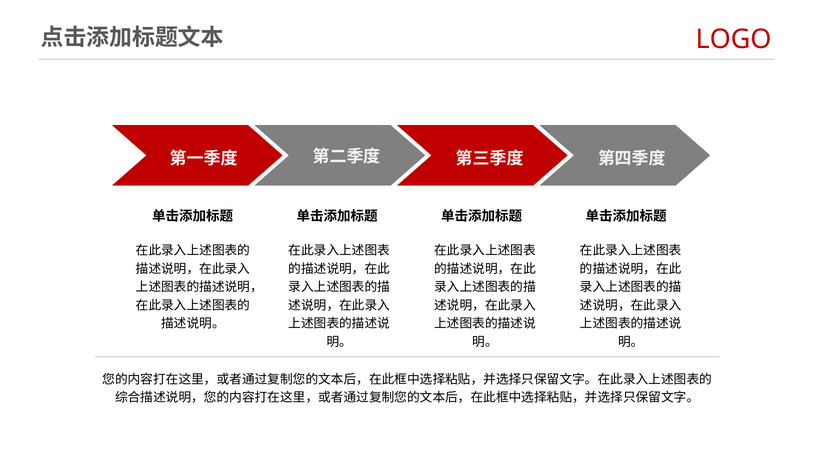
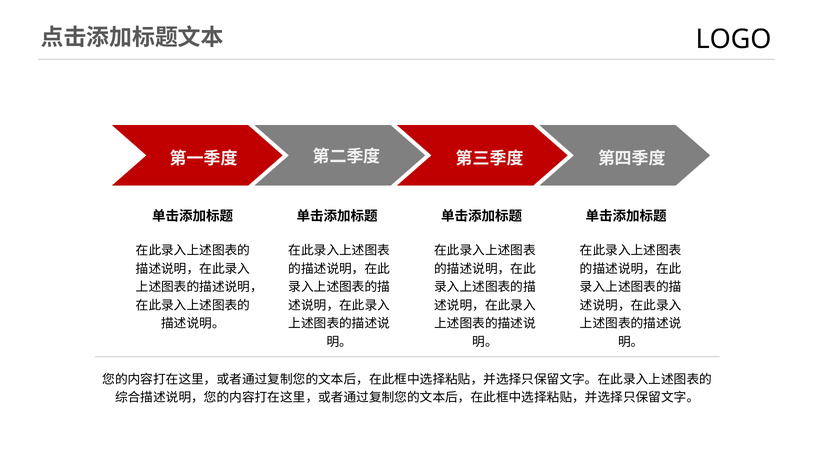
LOGO colour: red -> black
